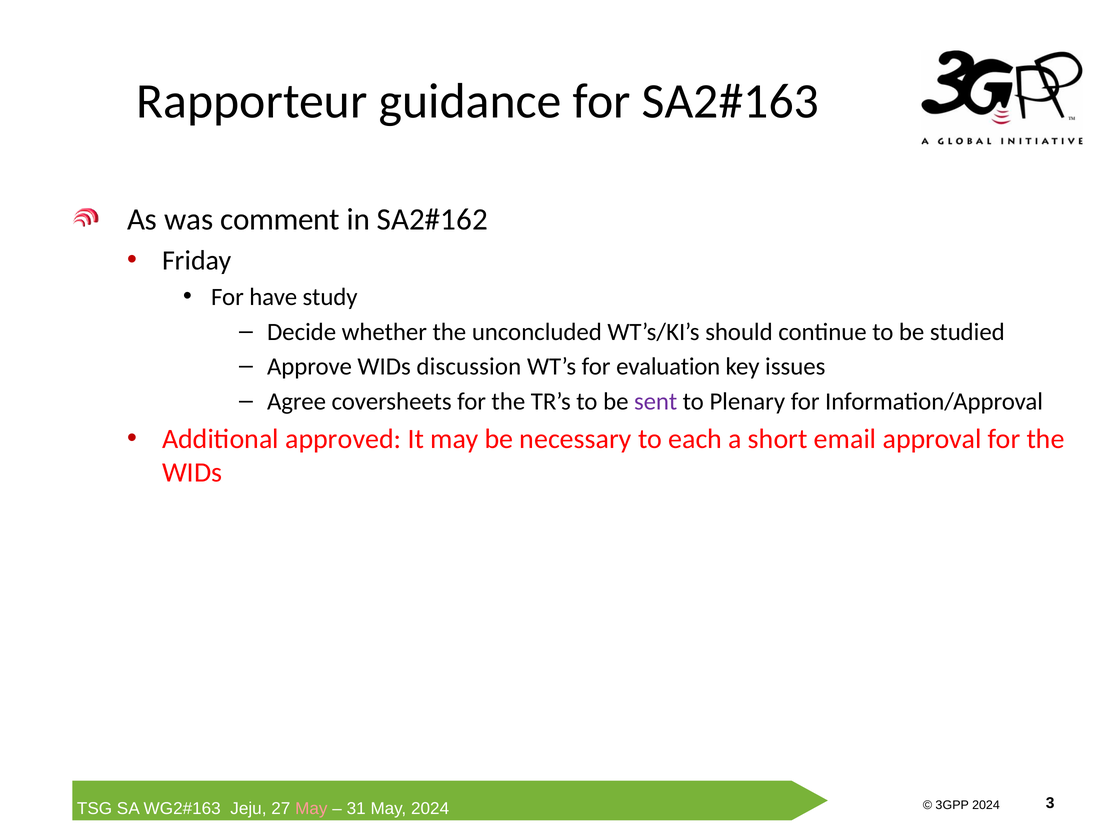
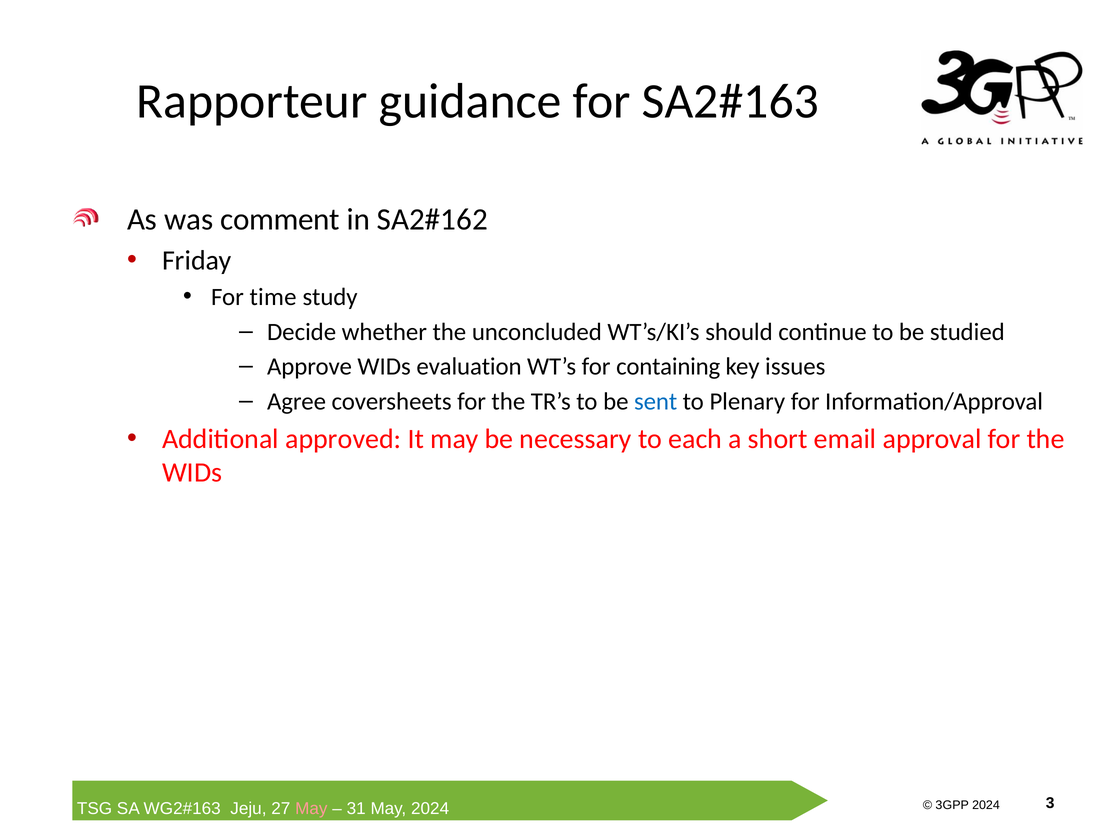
have: have -> time
discussion: discussion -> evaluation
evaluation: evaluation -> containing
sent colour: purple -> blue
